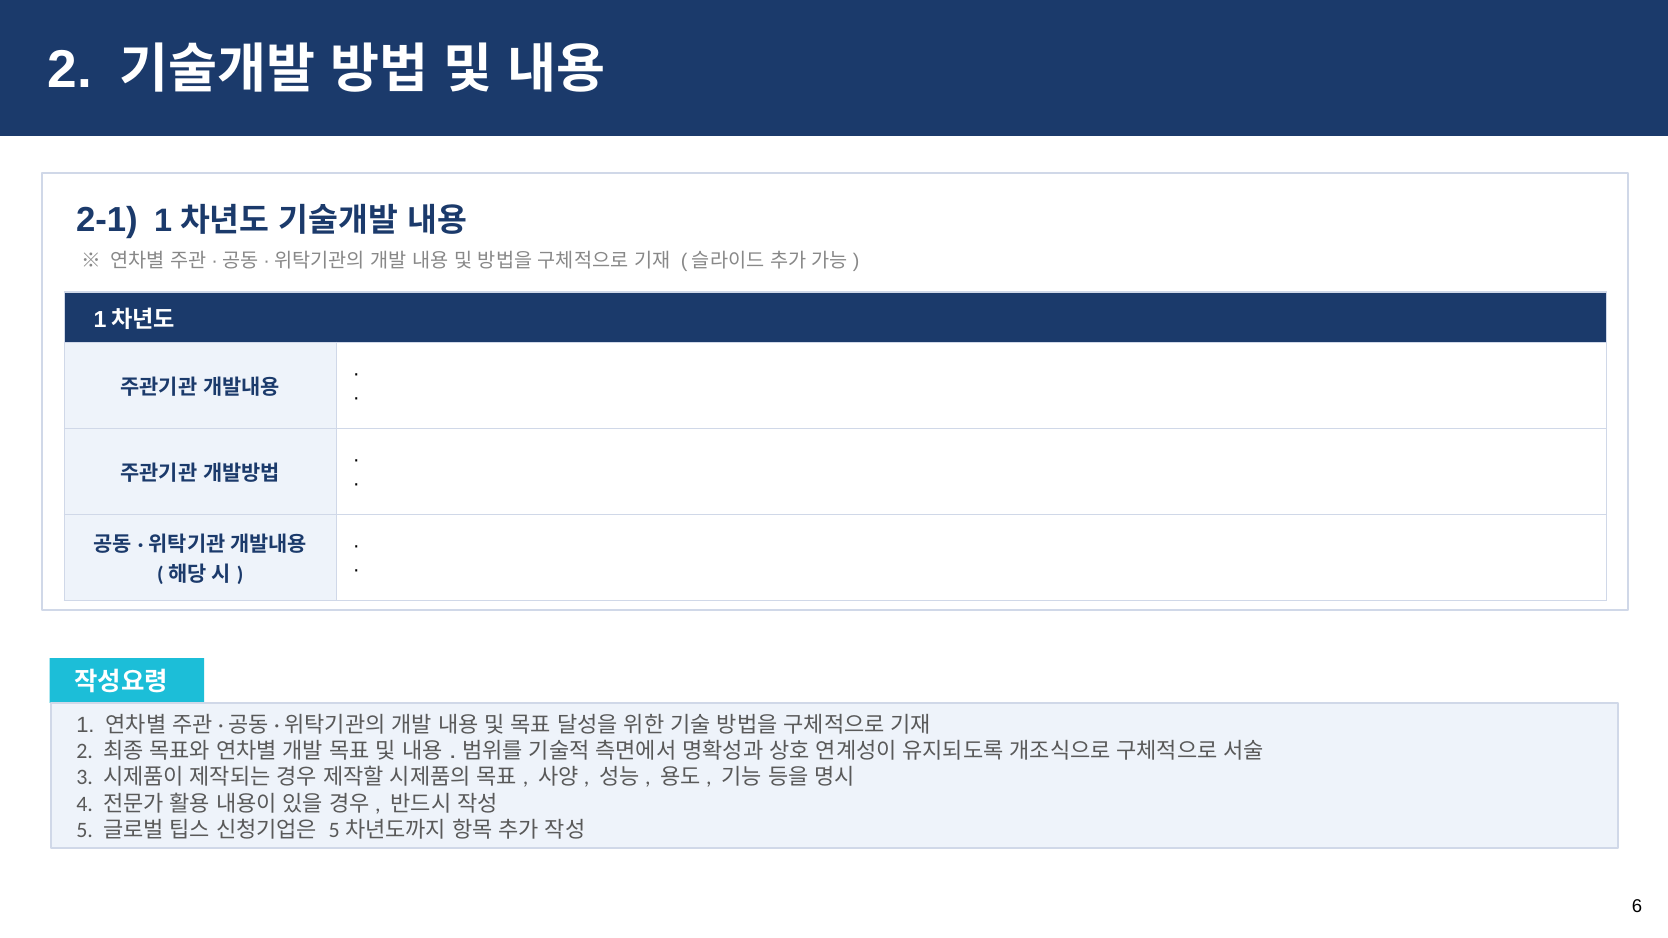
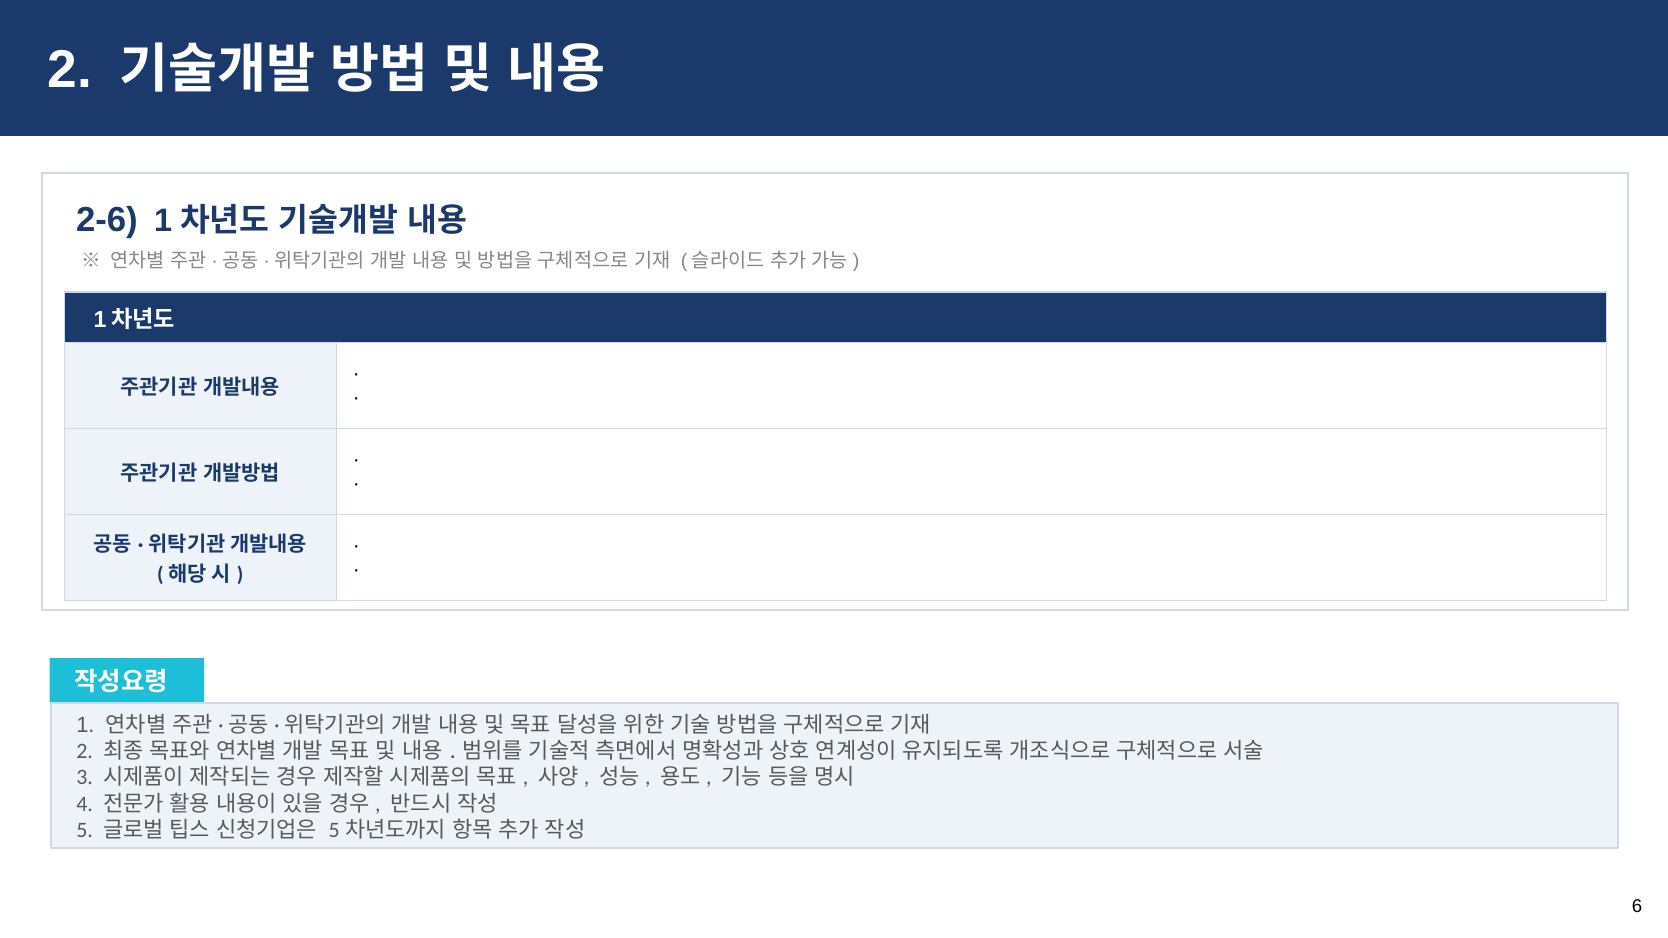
2-1: 2-1 -> 2-6
